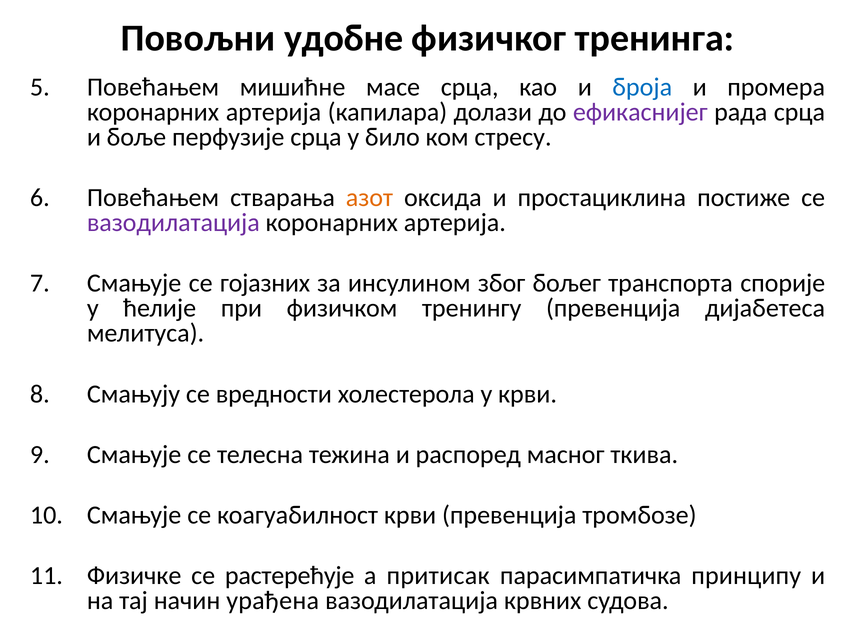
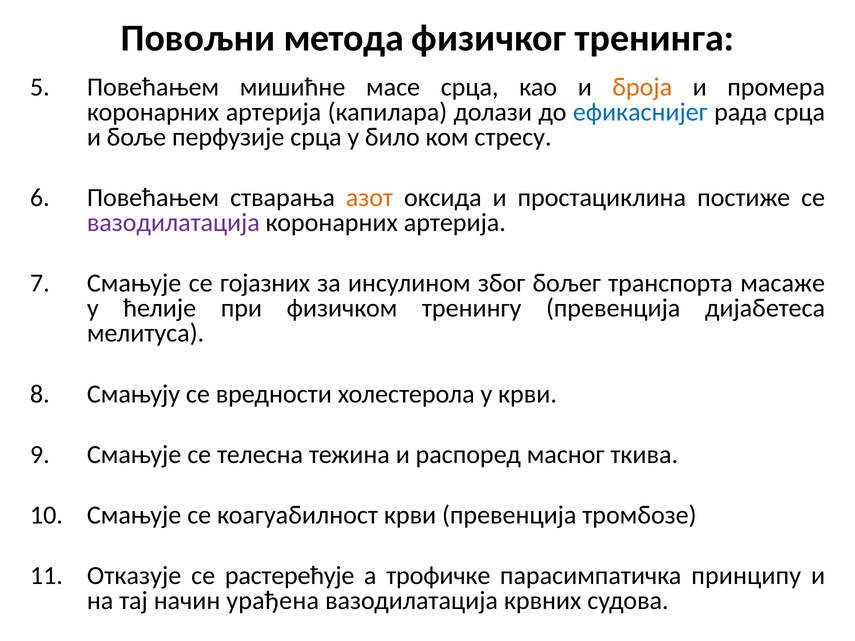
удобне: удобне -> метода
броја colour: blue -> orange
ефикаснијег colour: purple -> blue
спорије: спорије -> масаже
Физичке: Физичке -> Отказује
притисак: притисак -> трофичке
